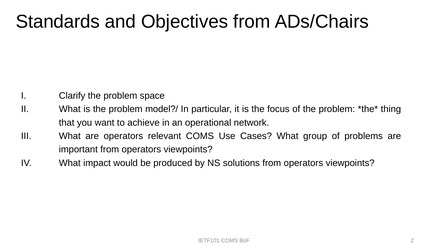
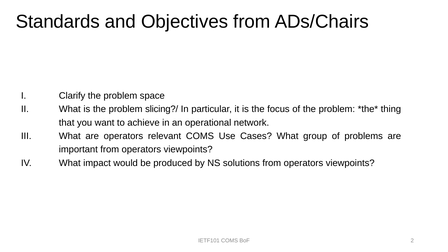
model?/: model?/ -> slicing?/
